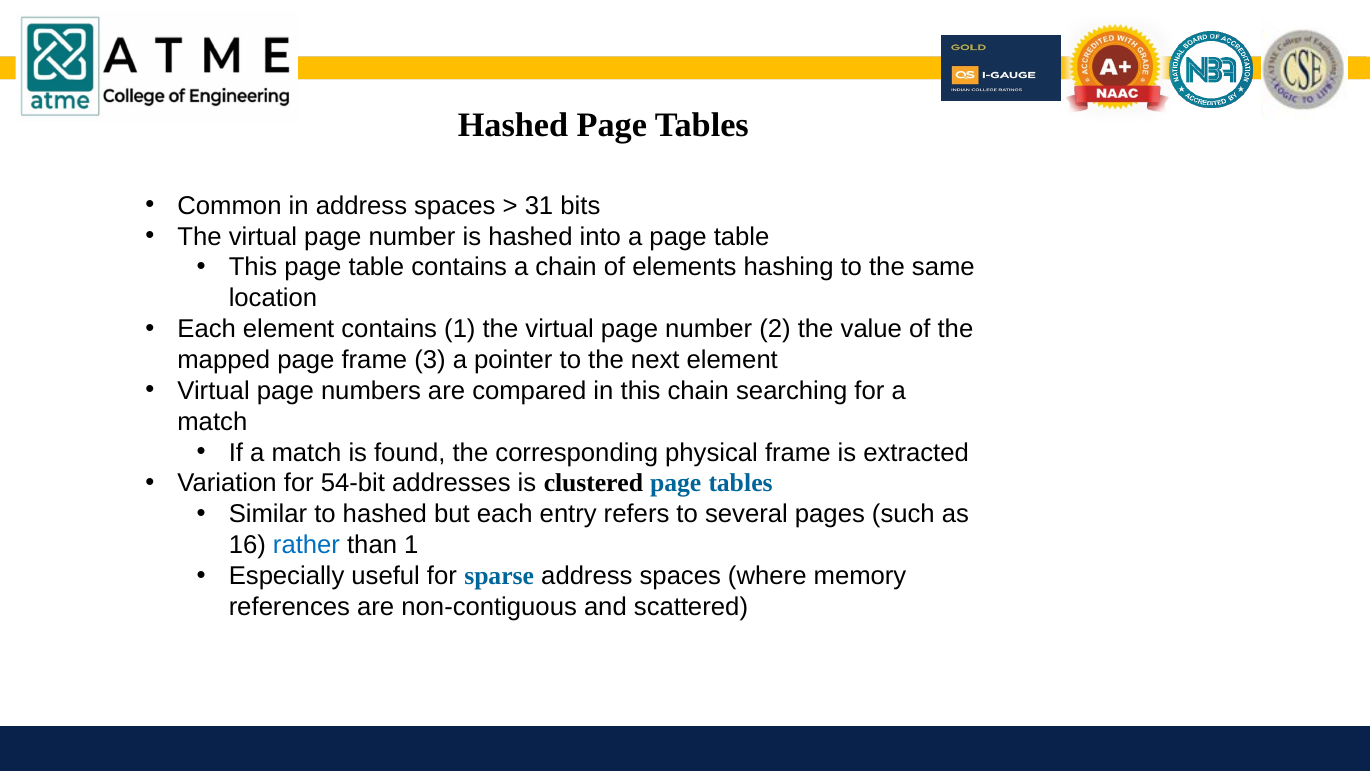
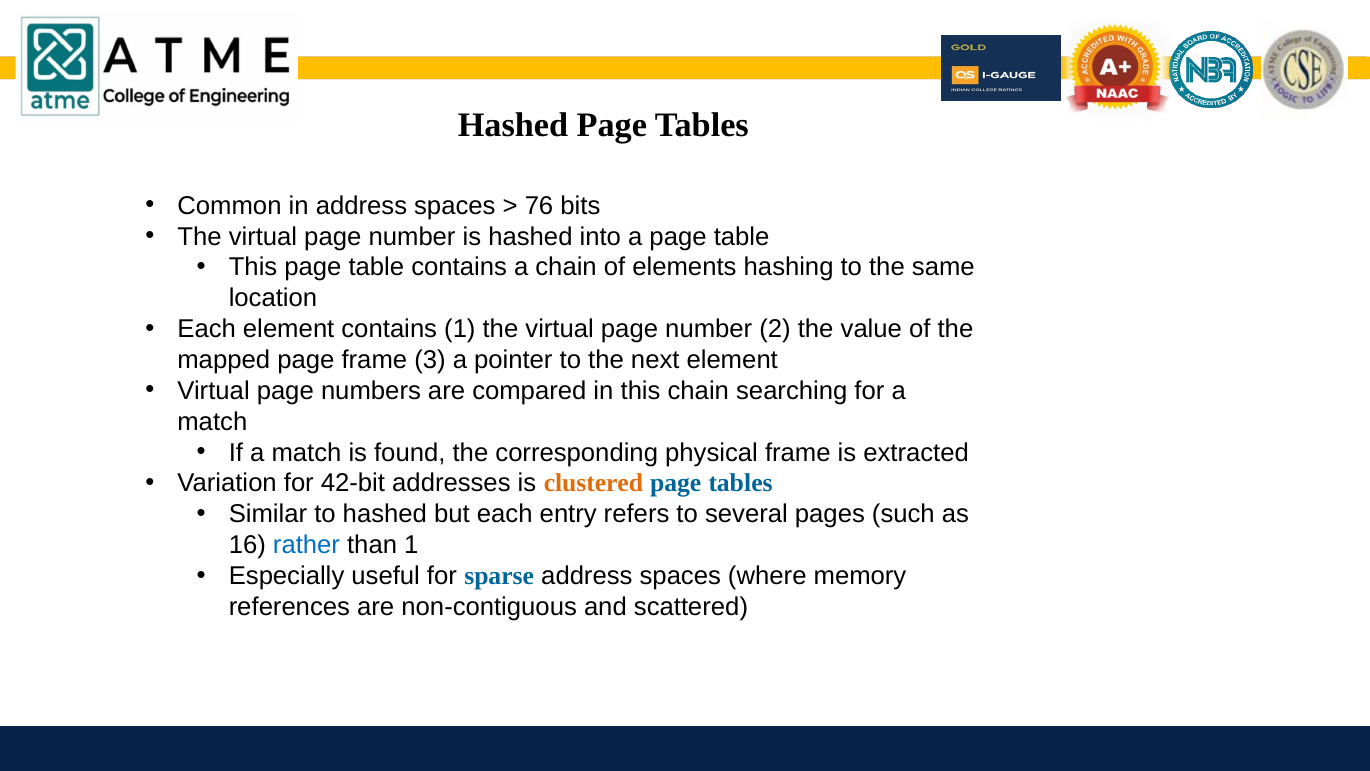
31: 31 -> 76
54-bit: 54-bit -> 42-bit
clustered colour: black -> orange
